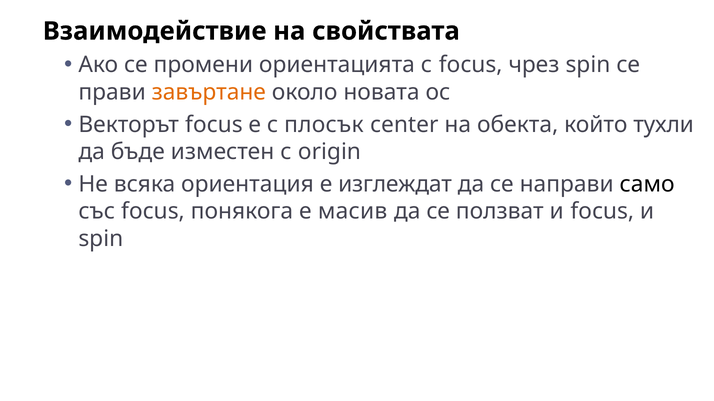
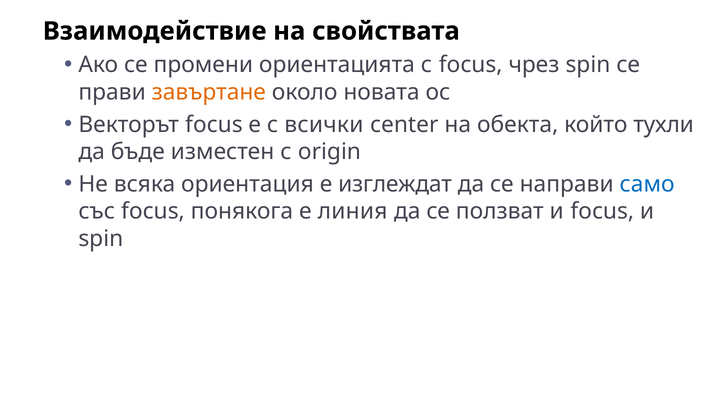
плосък: плосък -> всички
само colour: black -> blue
масив: масив -> линия
